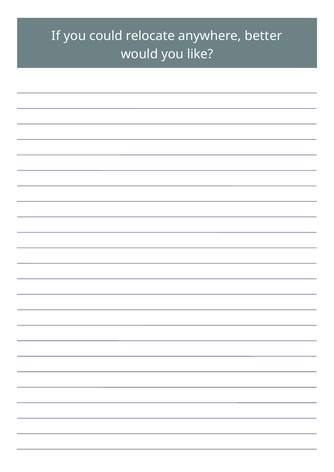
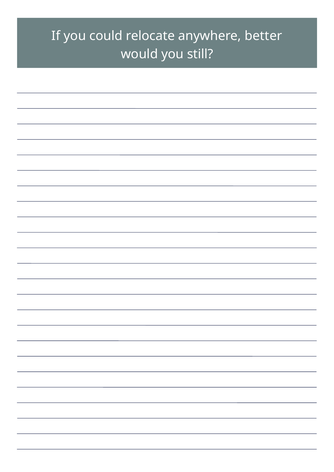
like: like -> still
